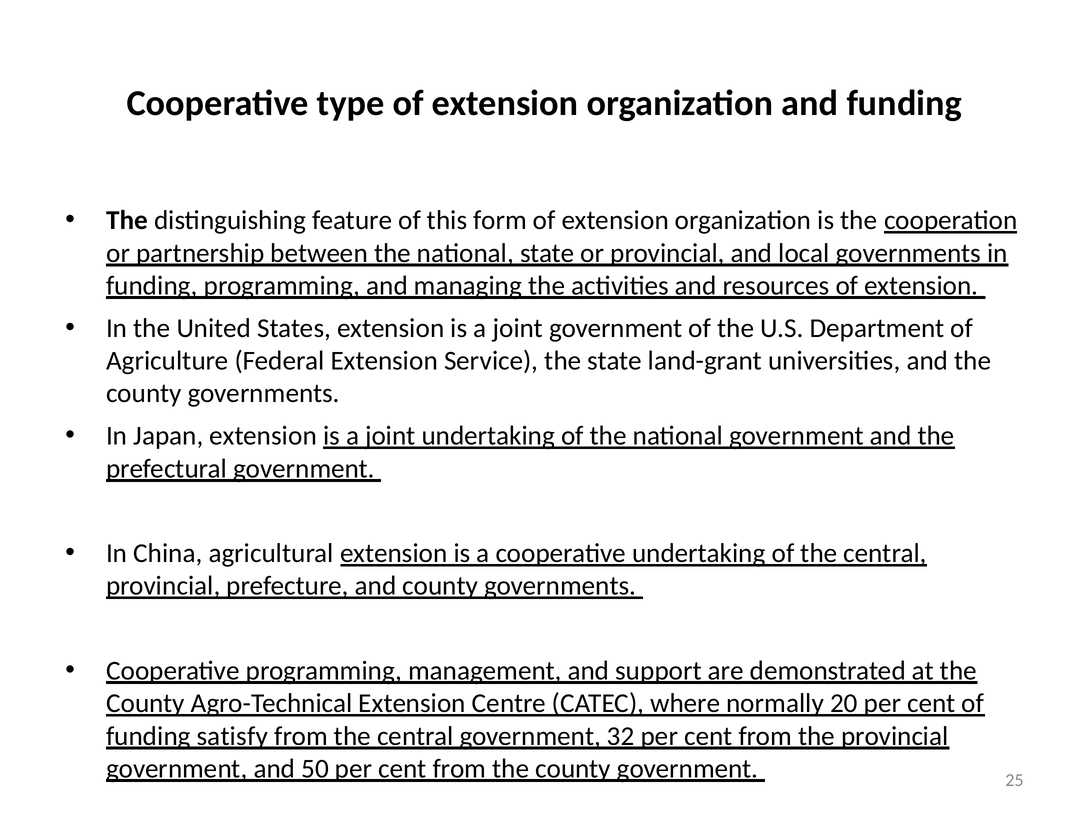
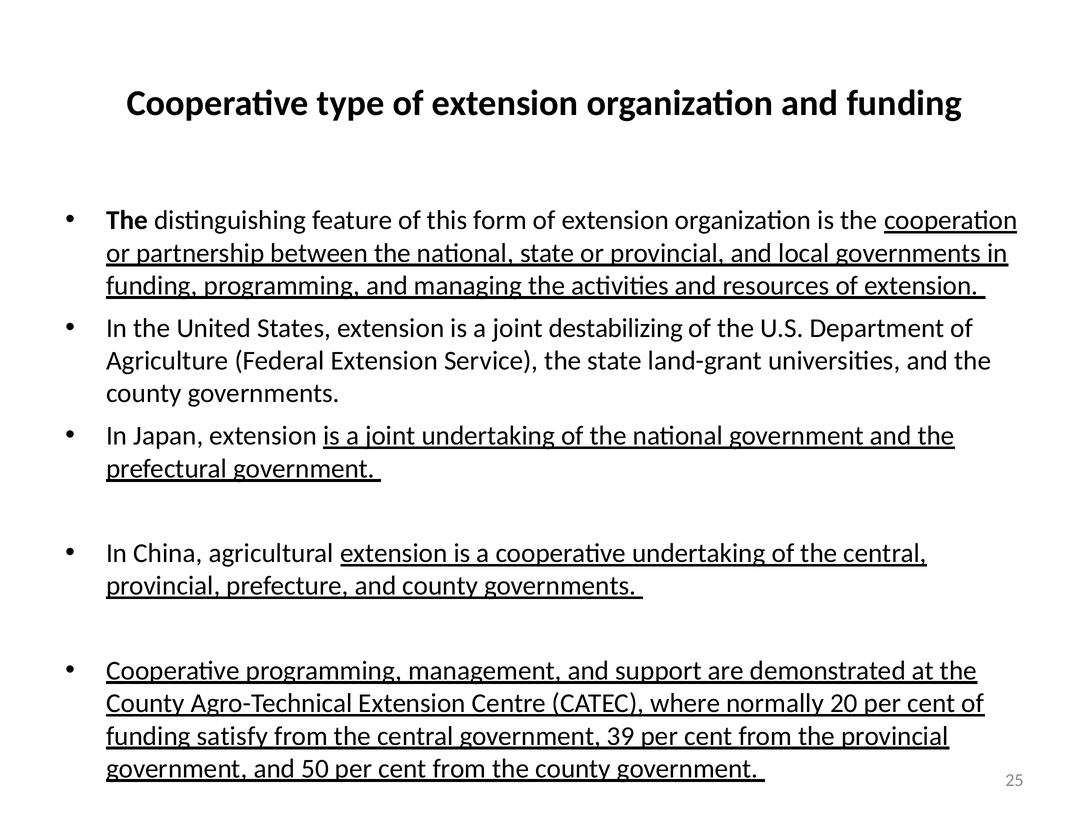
joint government: government -> destabilizing
32: 32 -> 39
